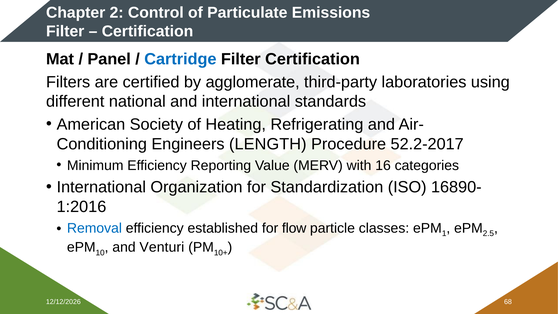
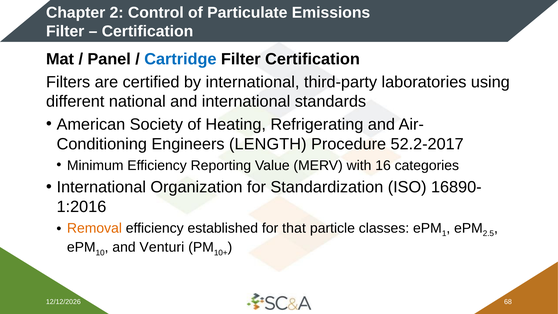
by agglomerate: agglomerate -> international
Removal colour: blue -> orange
flow: flow -> that
